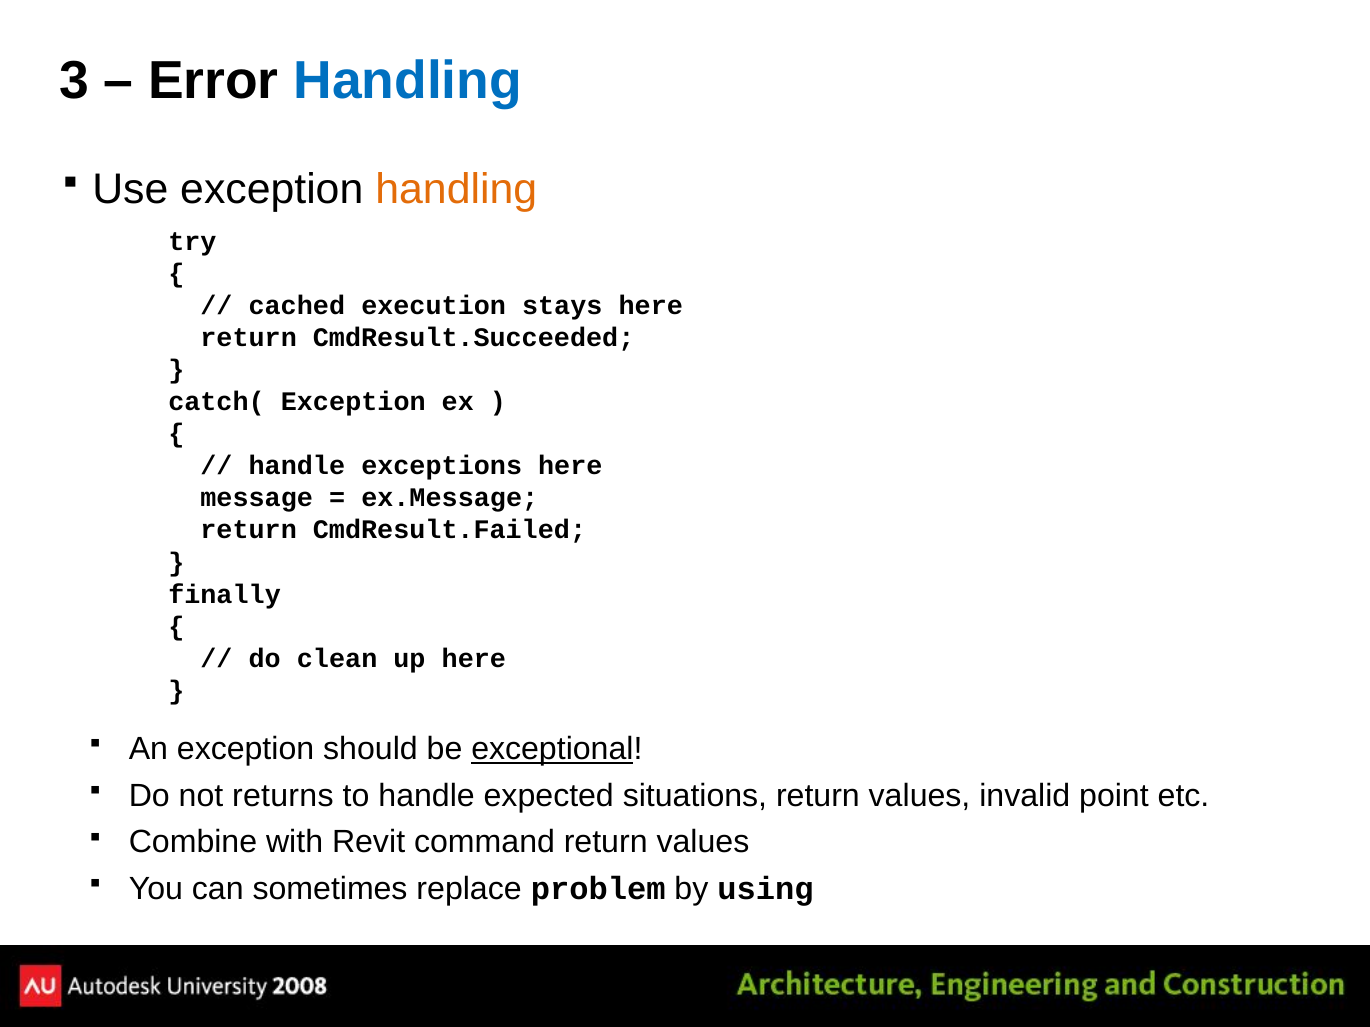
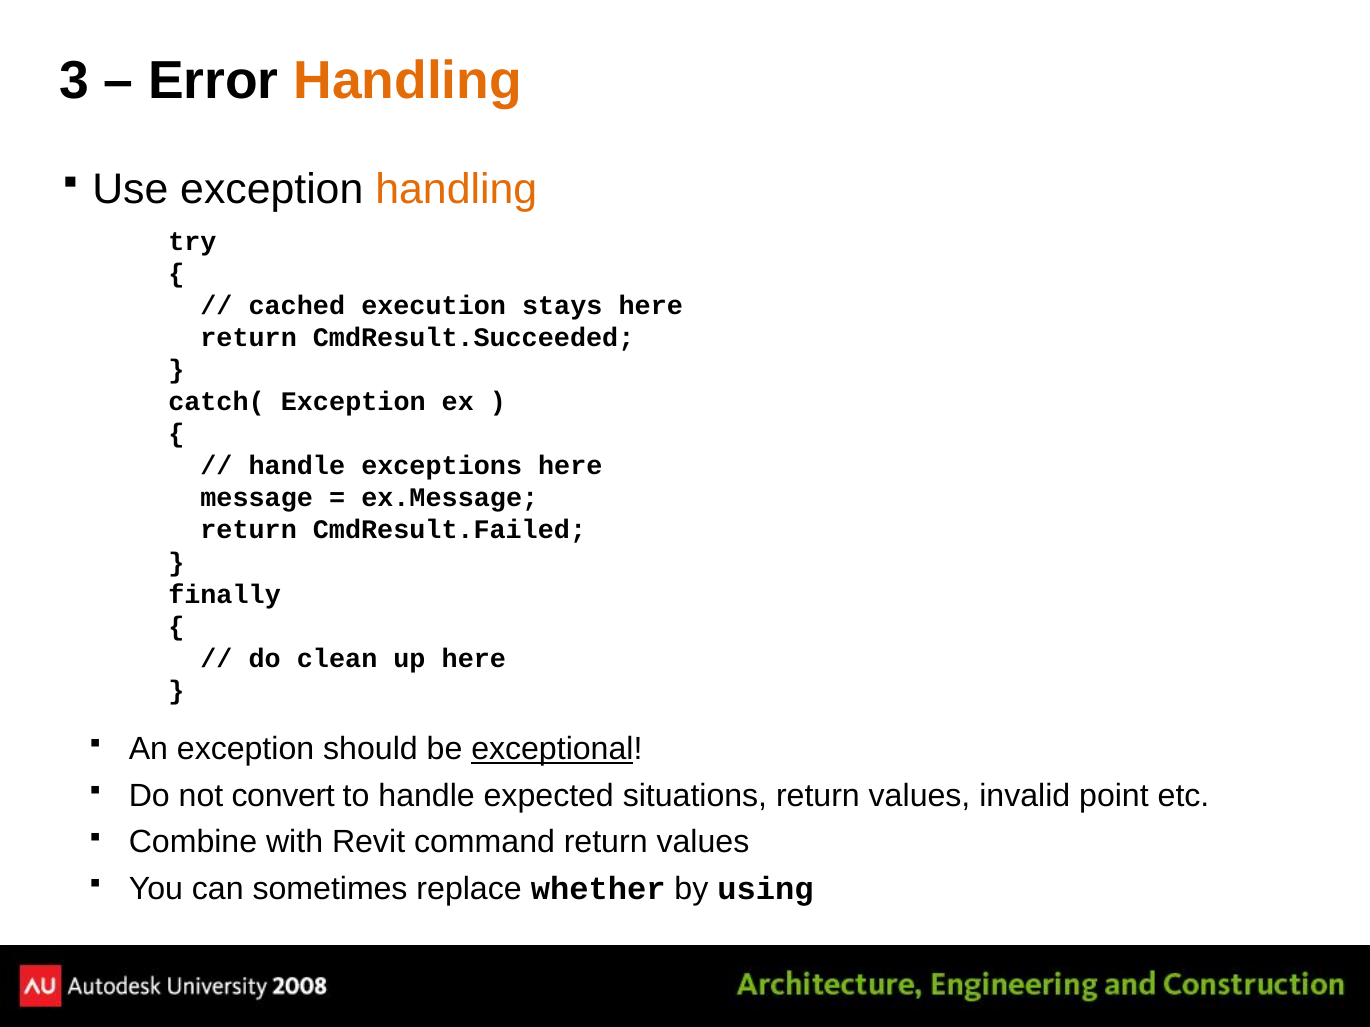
Handling at (408, 81) colour: blue -> orange
returns: returns -> convert
problem: problem -> whether
